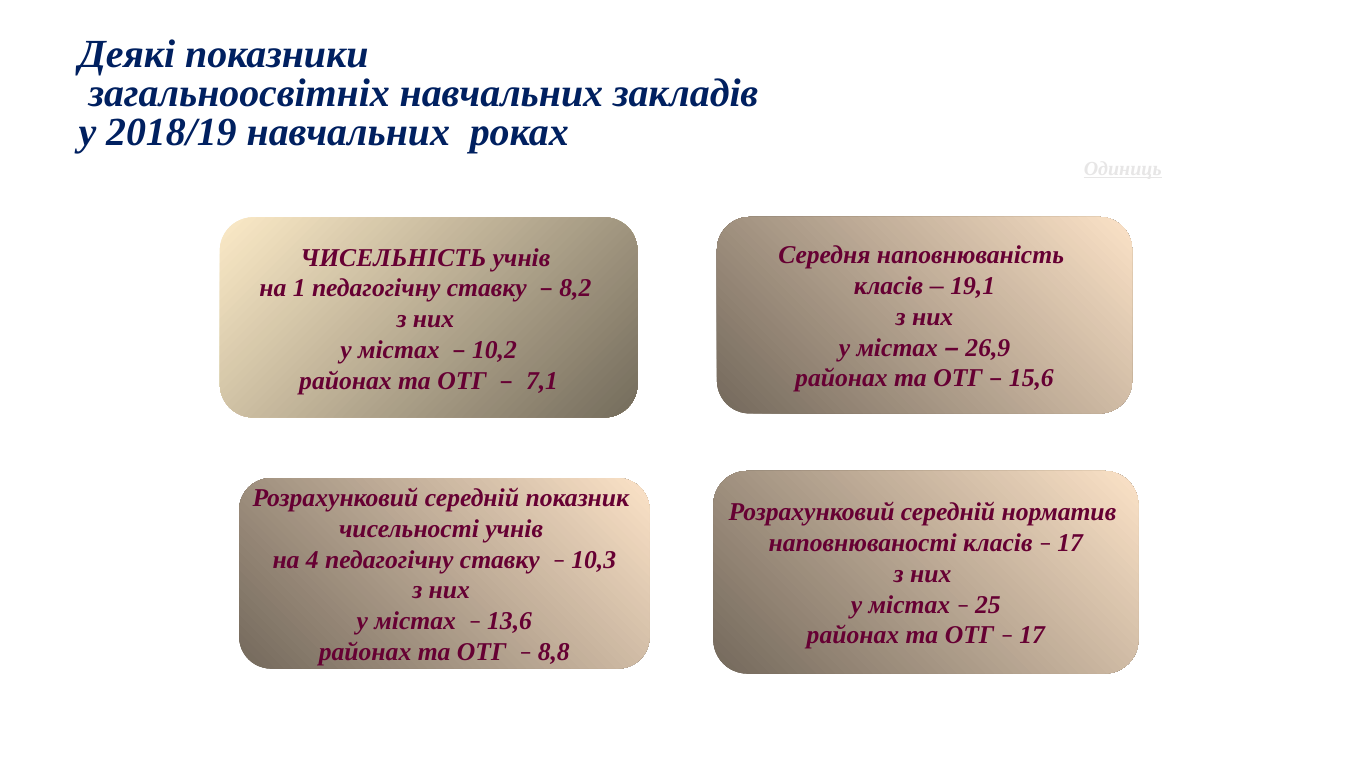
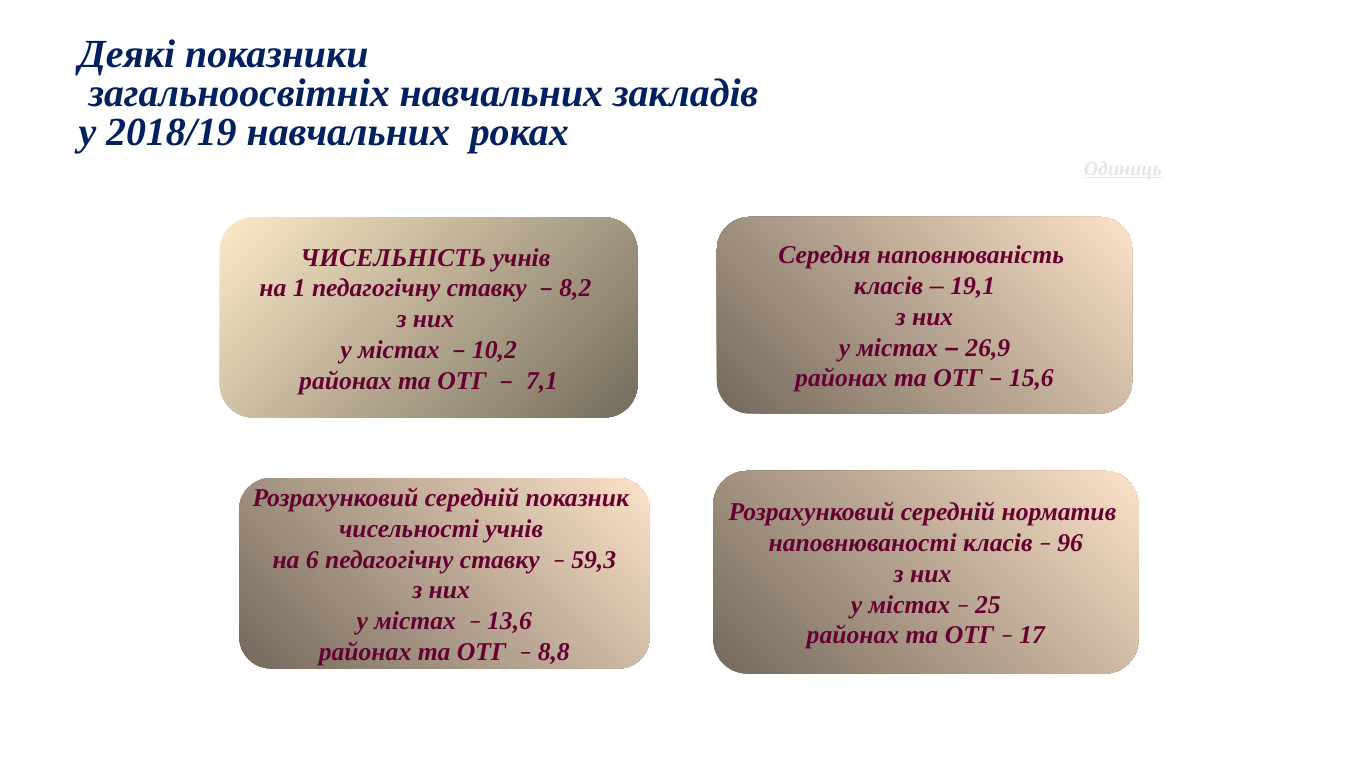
17 at (1070, 544): 17 -> 96
4: 4 -> 6
10,3: 10,3 -> 59,3
